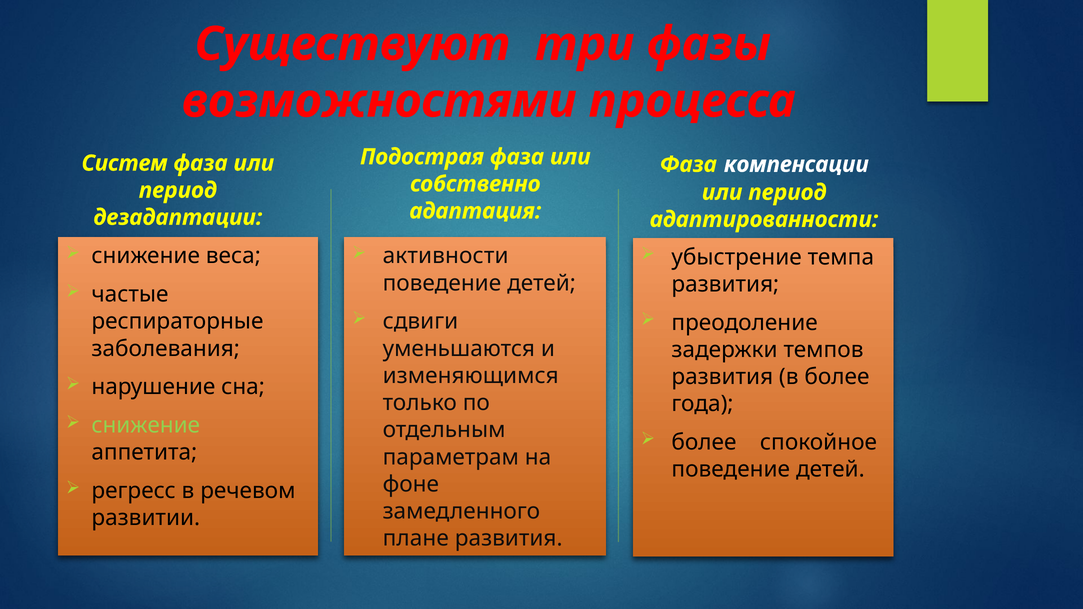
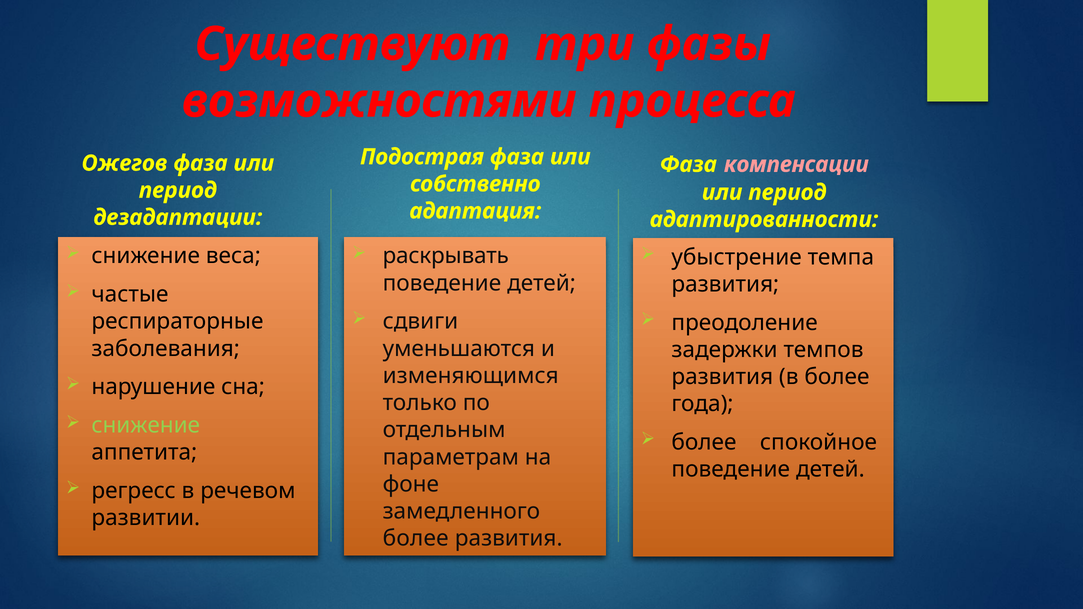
Систем: Систем -> Ожегов
компенсации colour: white -> pink
активности: активности -> раскрывать
плане at (416, 539): плане -> более
